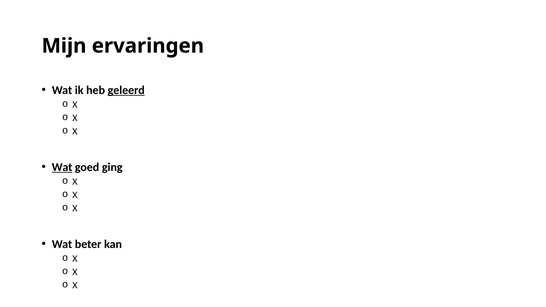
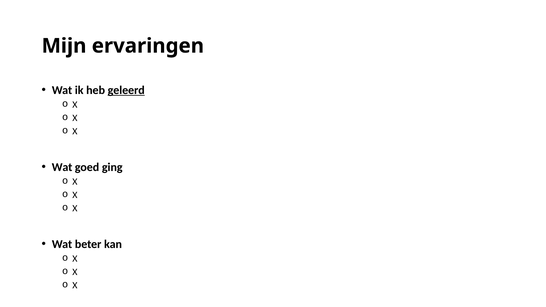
Wat at (62, 167) underline: present -> none
